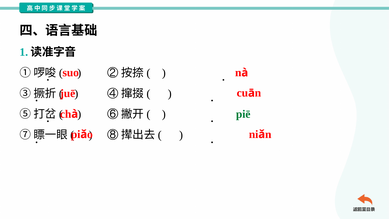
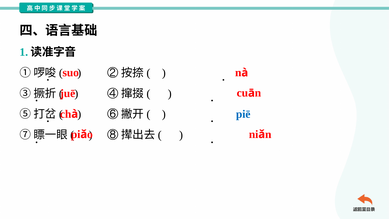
piē colour: green -> blue
